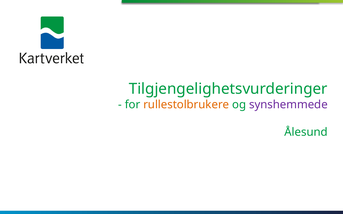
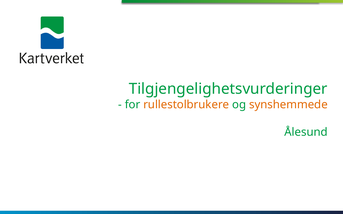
synshemmede colour: purple -> orange
